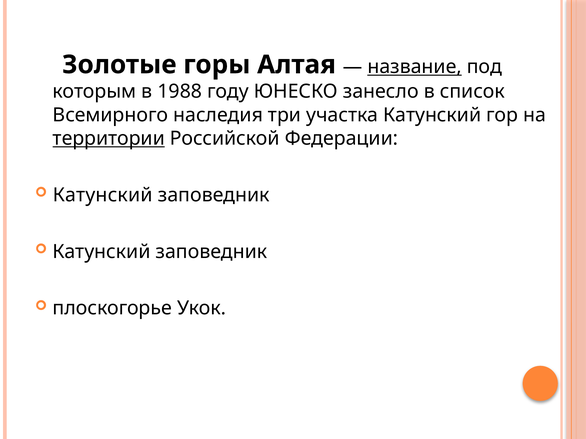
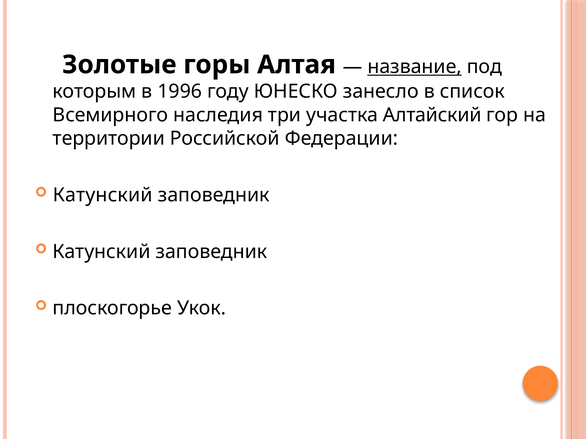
1988: 1988 -> 1996
участка Катунский: Катунский -> Алтайский
территории underline: present -> none
